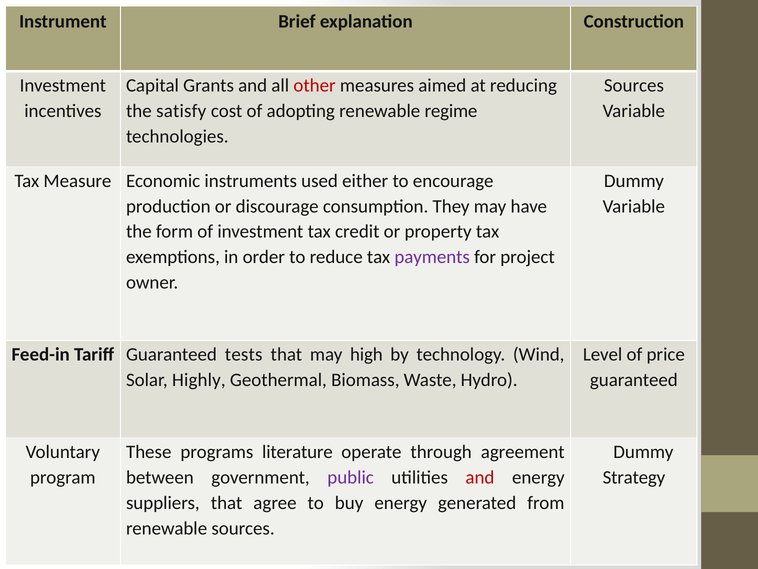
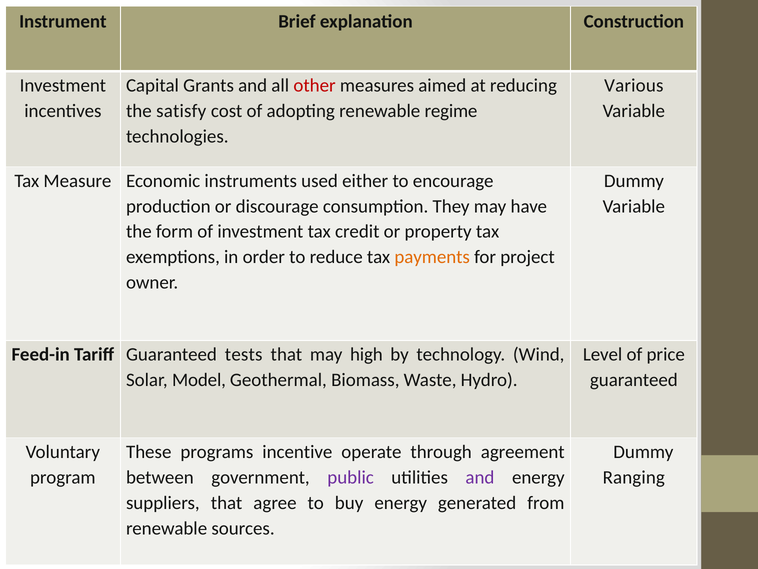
Sources at (634, 85): Sources -> Various
payments colour: purple -> orange
Highly: Highly -> Model
literature: literature -> incentive
and at (480, 477) colour: red -> purple
Strategy: Strategy -> Ranging
